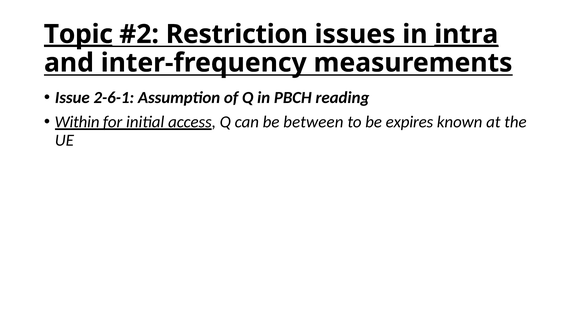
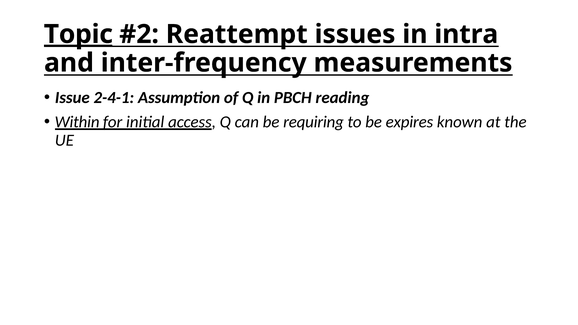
Restriction: Restriction -> Reattempt
intra underline: present -> none
2-6-1: 2-6-1 -> 2-4-1
between: between -> requiring
